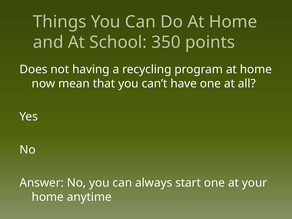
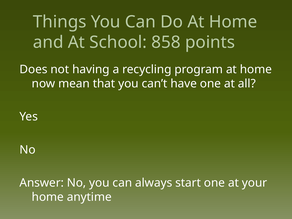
350: 350 -> 858
